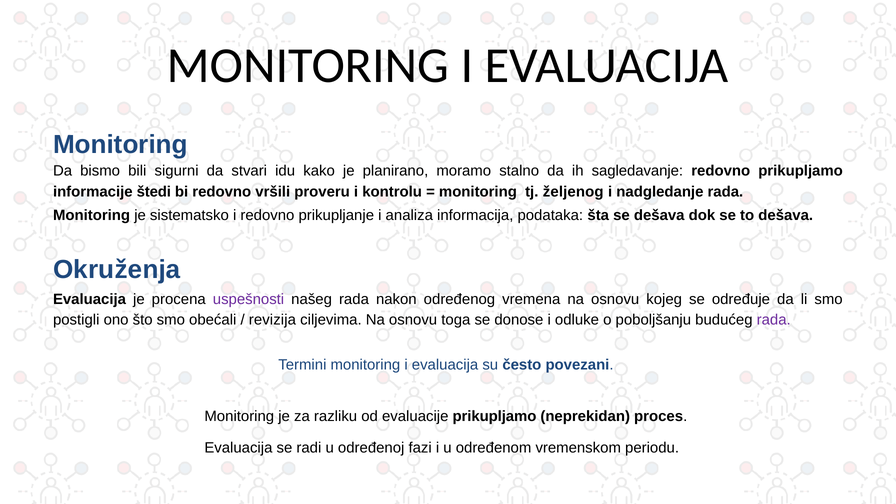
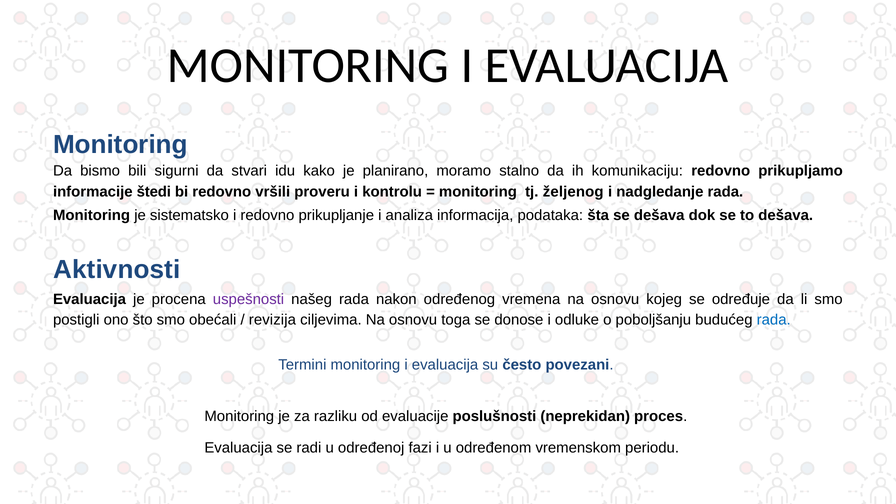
sagledavanje: sagledavanje -> komunikaciju
Okruženja: Okruženja -> Aktivnosti
rada at (774, 320) colour: purple -> blue
evaluacije prikupljamo: prikupljamo -> poslušnosti
